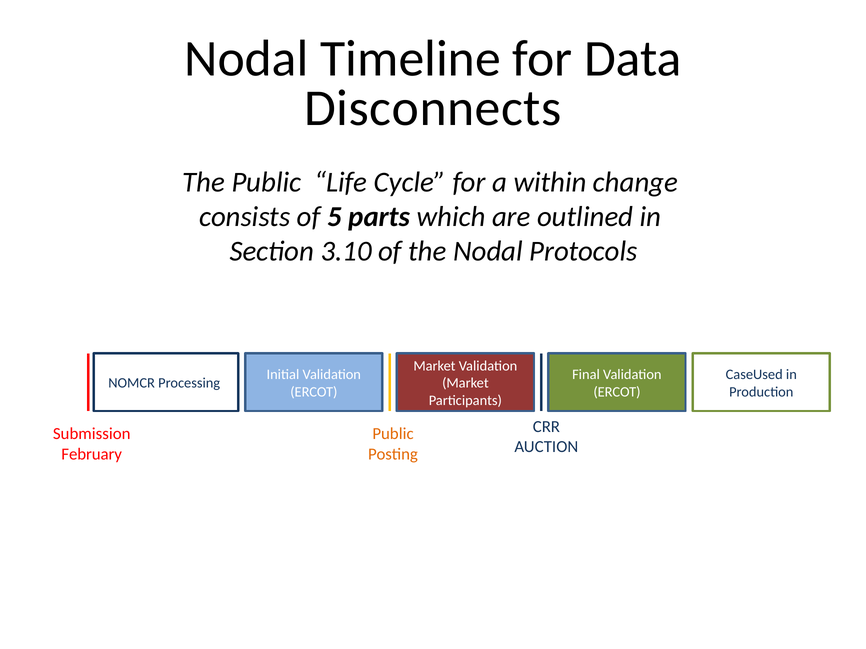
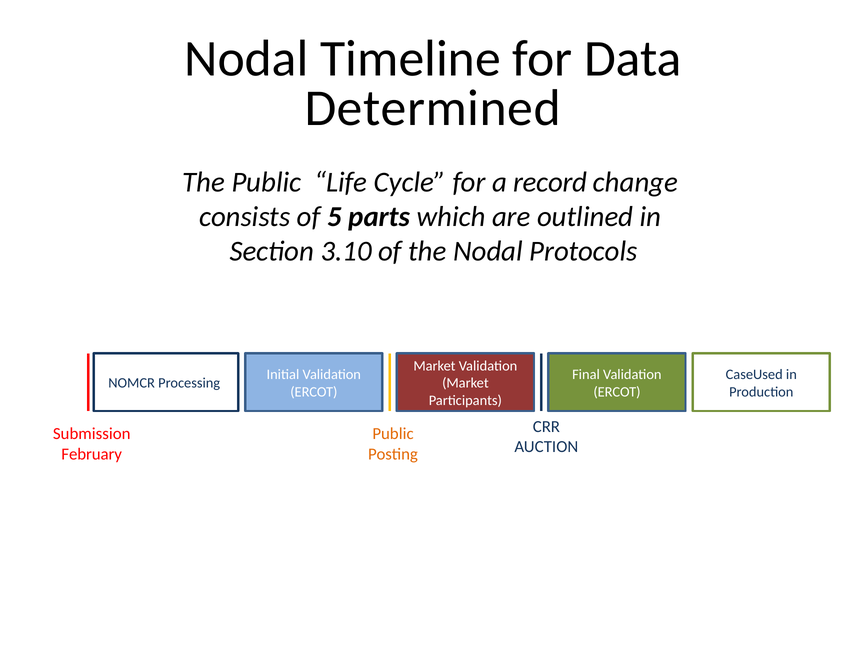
Disconnects: Disconnects -> Determined
within: within -> record
